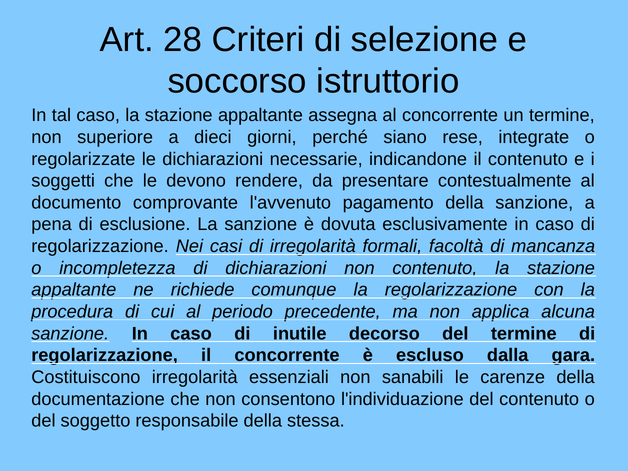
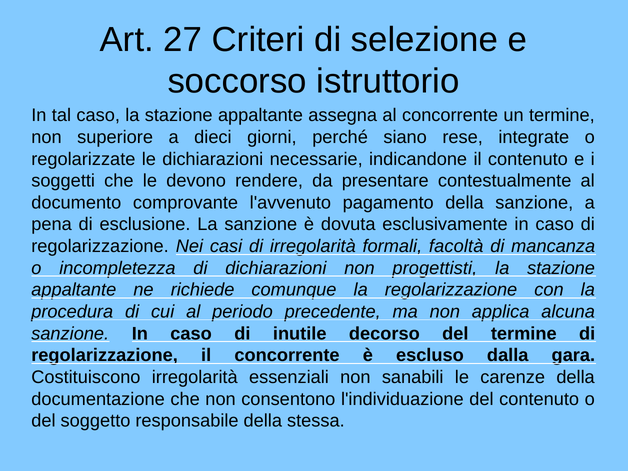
28: 28 -> 27
non contenuto: contenuto -> progettisti
